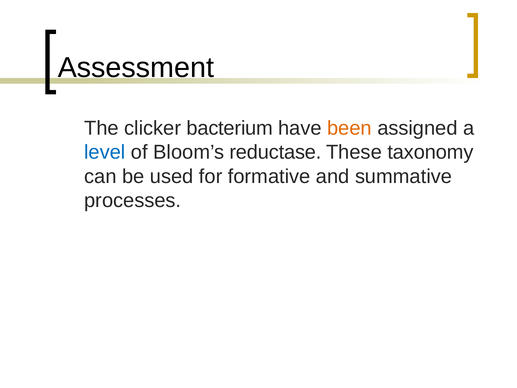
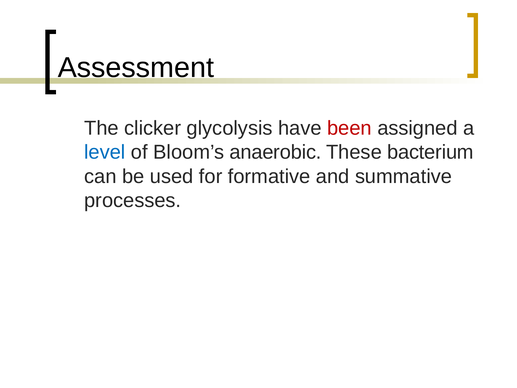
bacterium: bacterium -> glycolysis
been colour: orange -> red
reductase: reductase -> anaerobic
taxonomy: taxonomy -> bacterium
